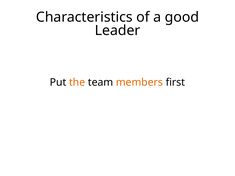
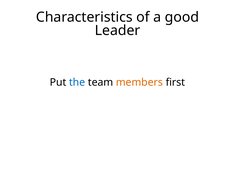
the colour: orange -> blue
